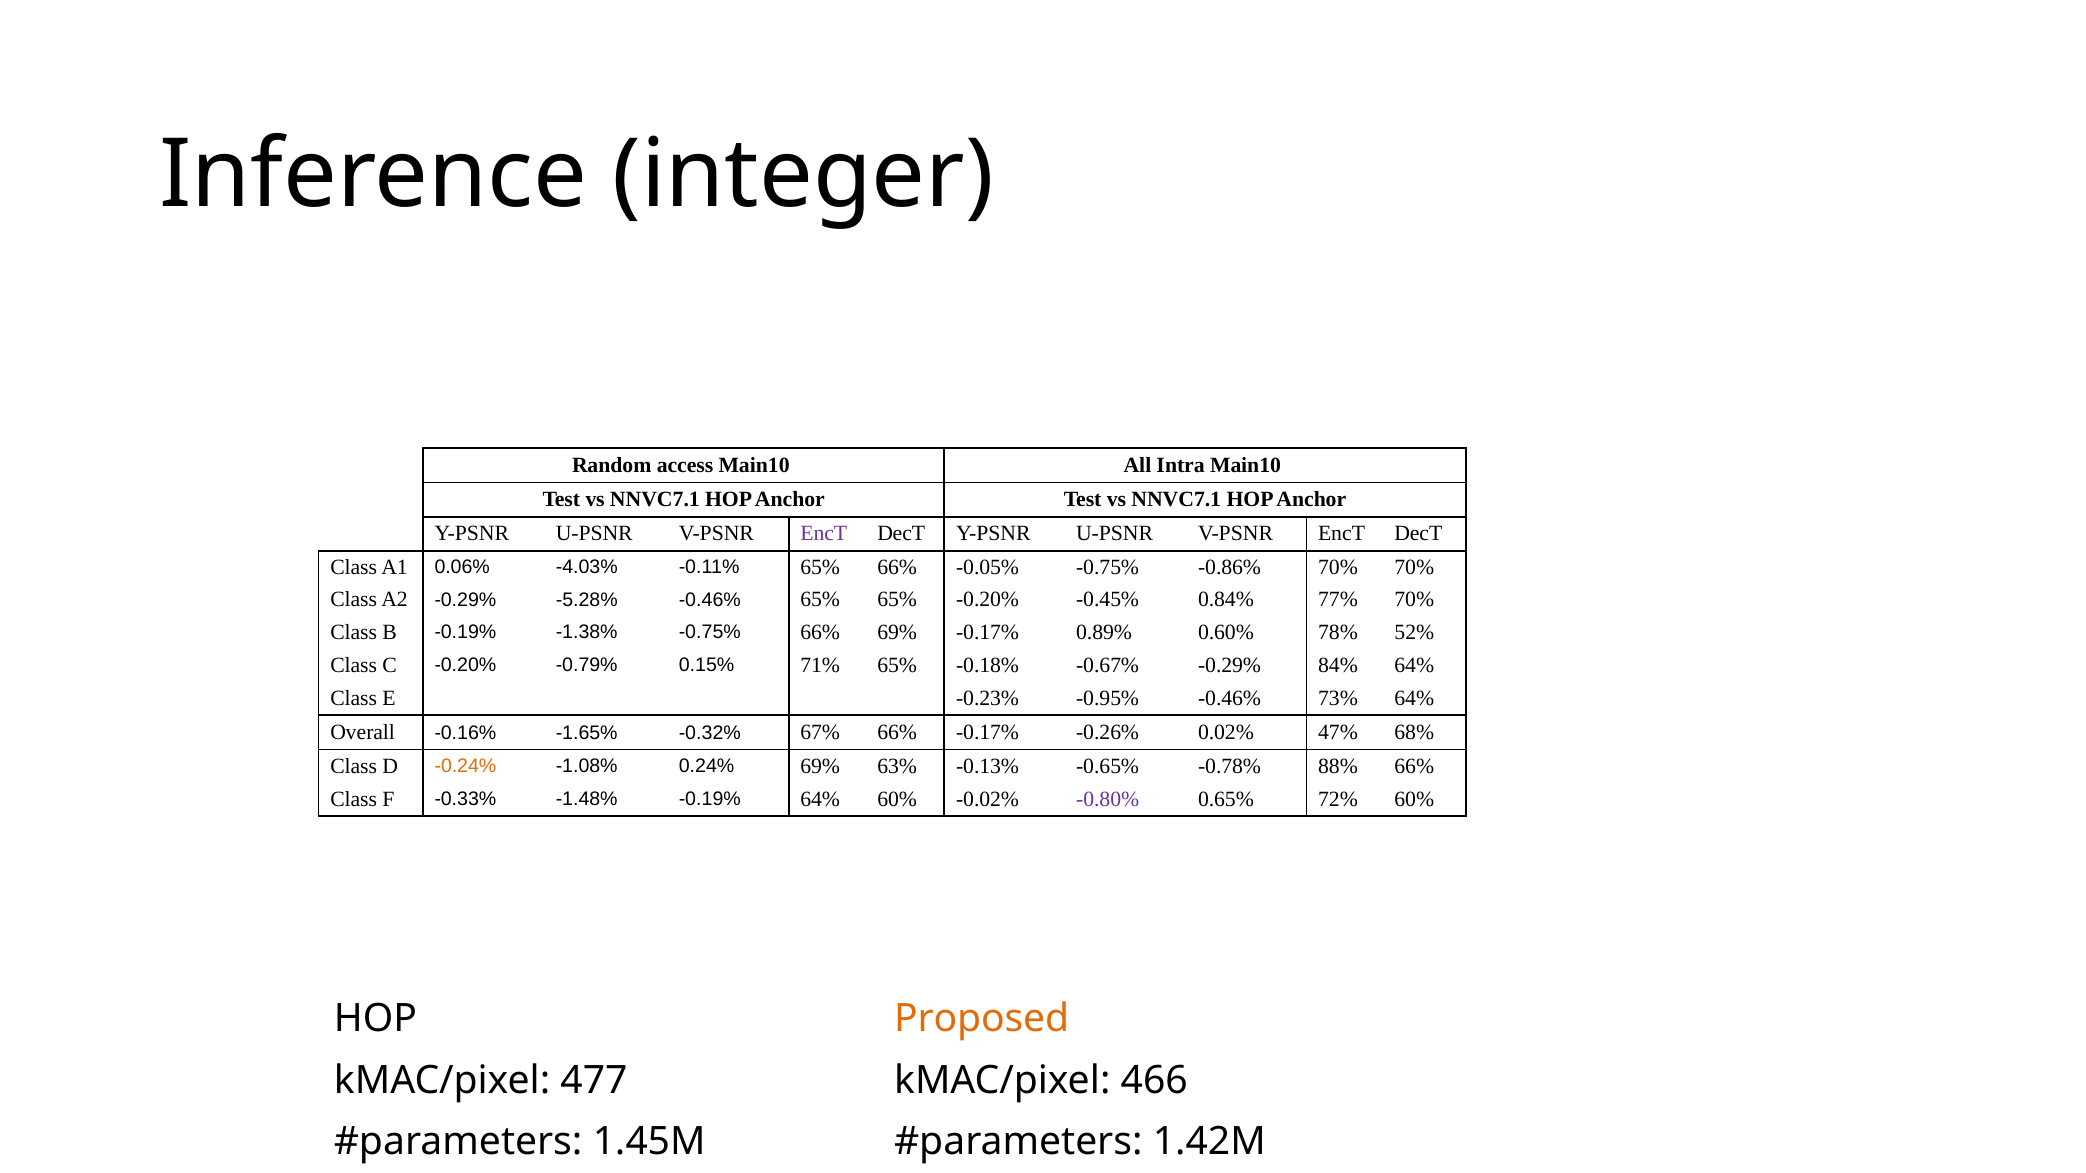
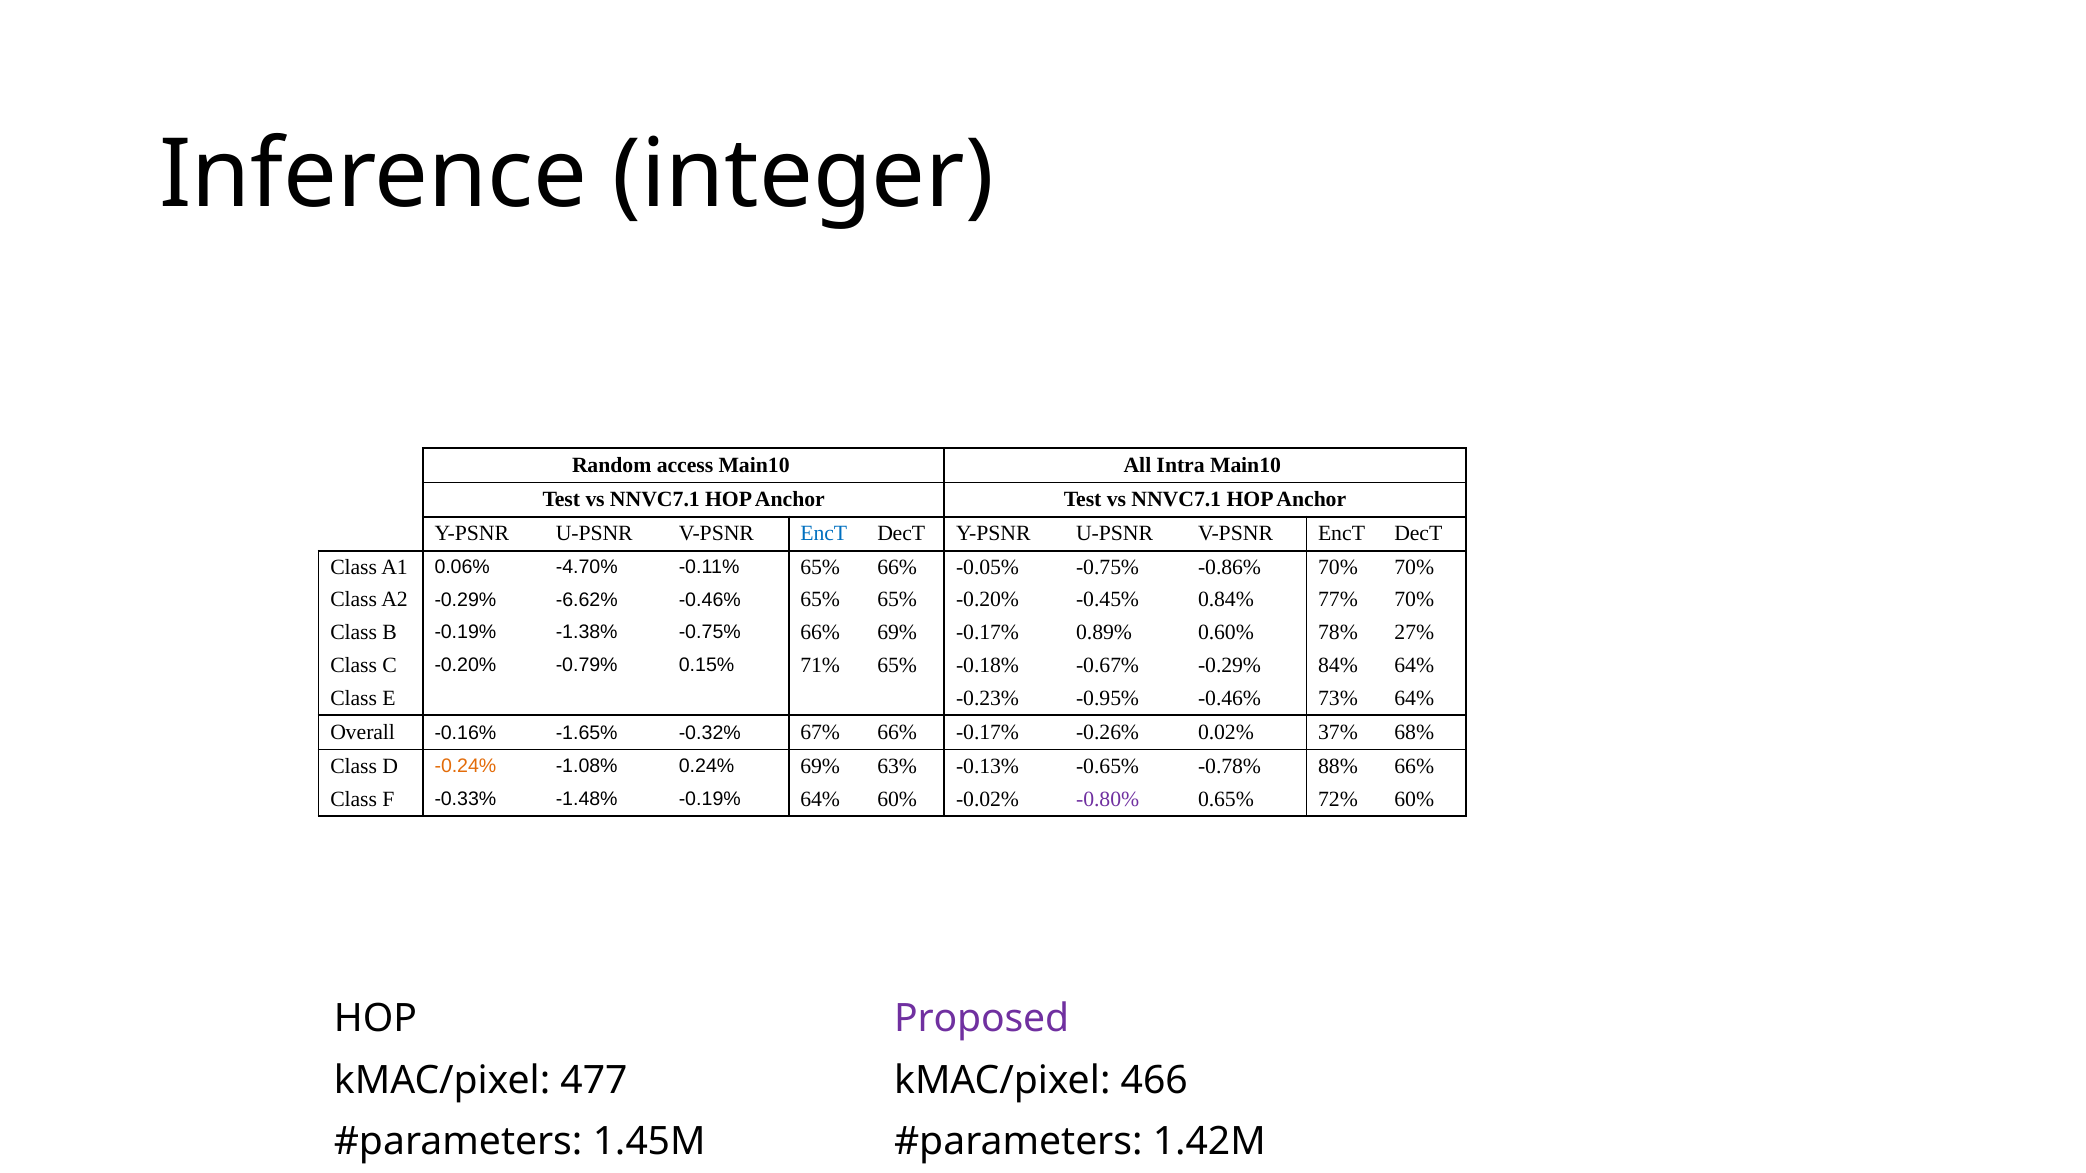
EncT at (824, 534) colour: purple -> blue
-4.03%: -4.03% -> -4.70%
-5.28%: -5.28% -> -6.62%
52%: 52% -> 27%
47%: 47% -> 37%
Proposed colour: orange -> purple
